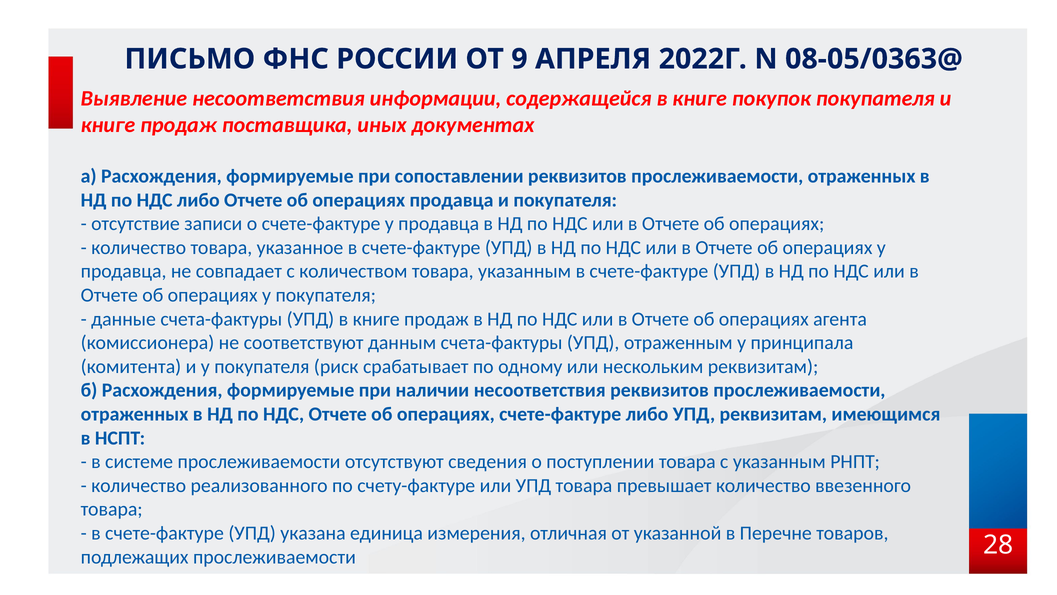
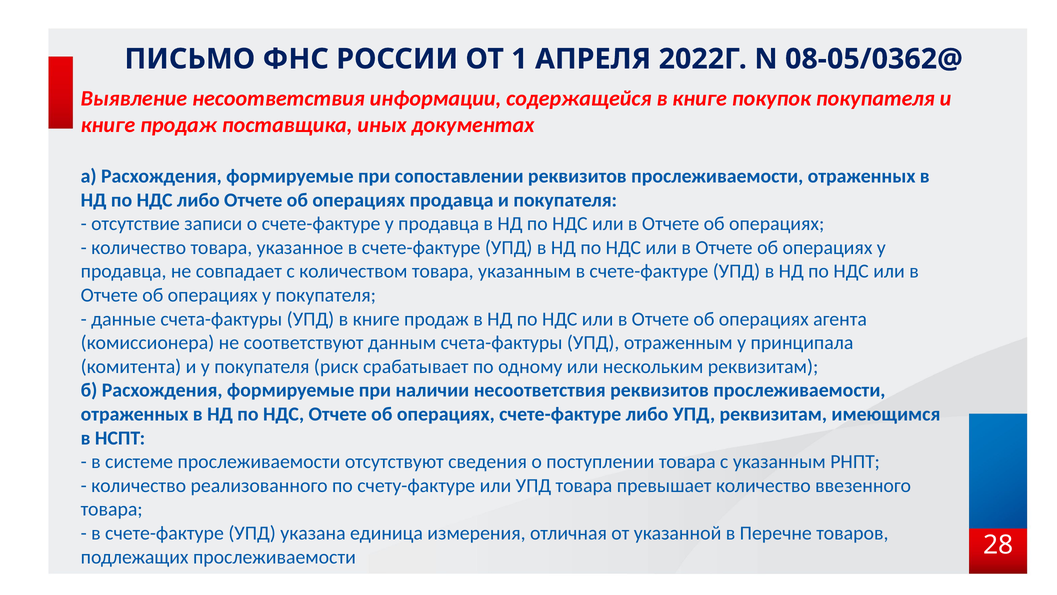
9: 9 -> 1
08-05/0363@: 08-05/0363@ -> 08-05/0362@
